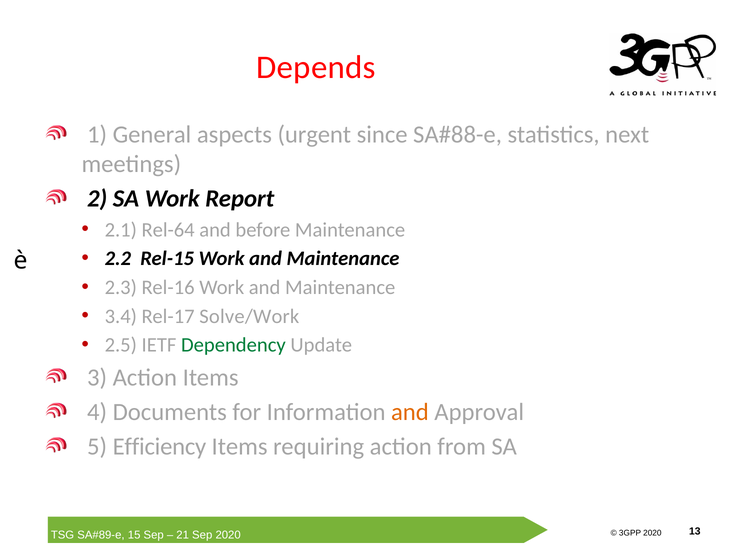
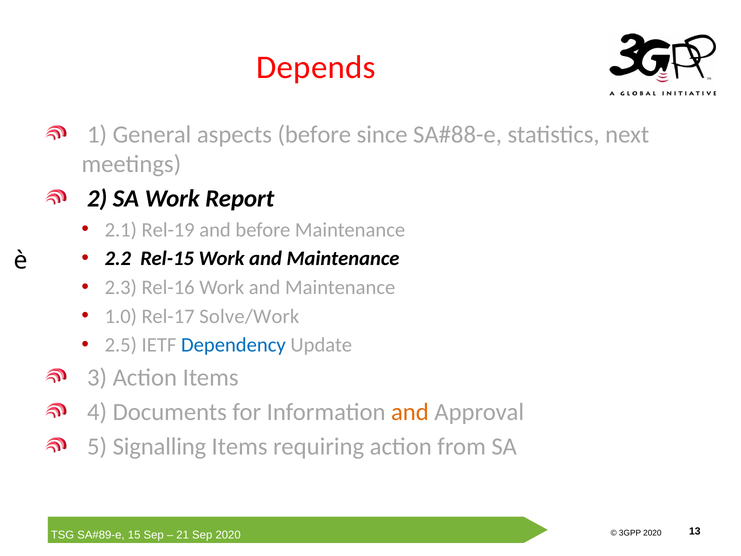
aspects urgent: urgent -> before
Rel-64: Rel-64 -> Rel-19
3.4: 3.4 -> 1.0
Dependency colour: green -> blue
Efficiency: Efficiency -> Signalling
